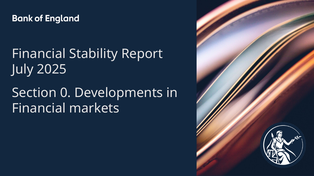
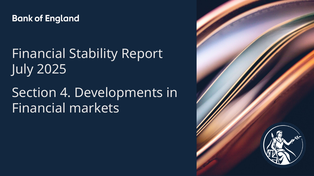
0: 0 -> 4
